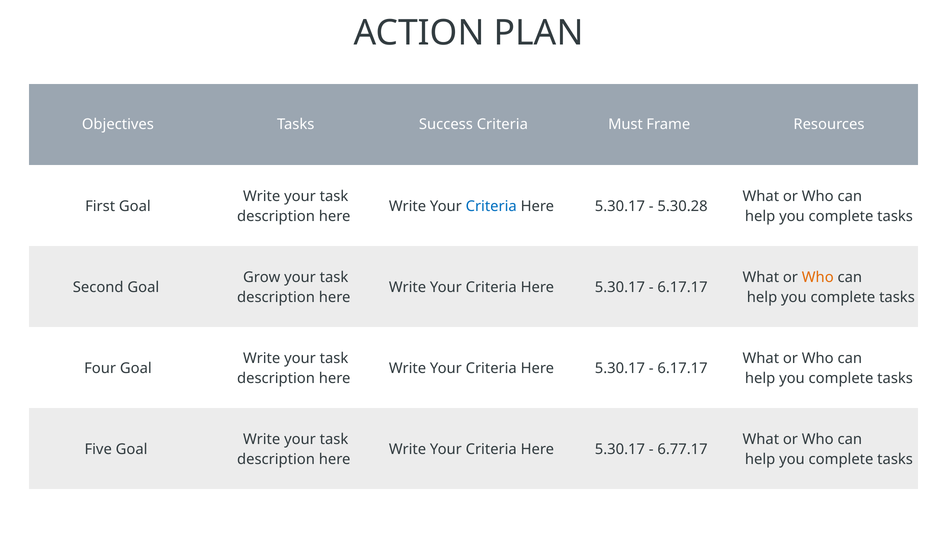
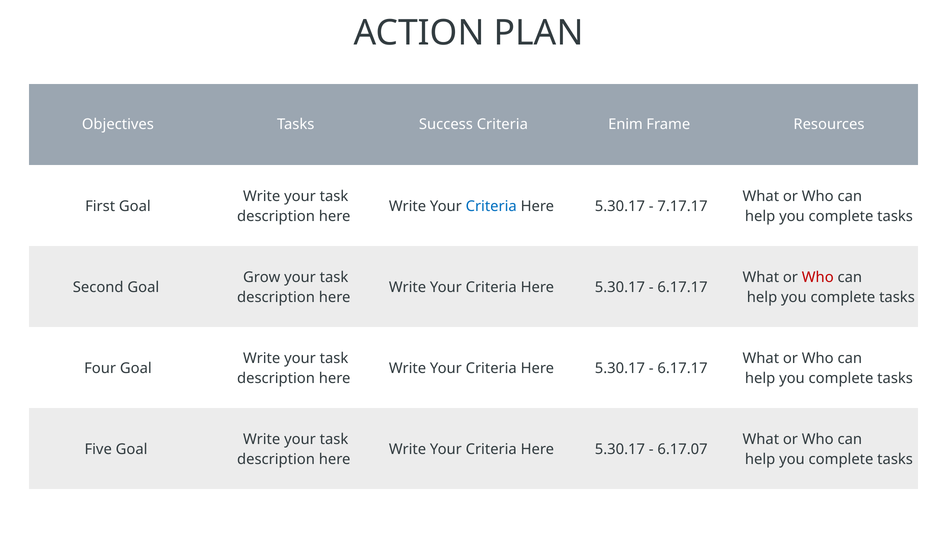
Must: Must -> Enim
5.30.28: 5.30.28 -> 7.17.17
Who at (818, 277) colour: orange -> red
6.77.17: 6.77.17 -> 6.17.07
